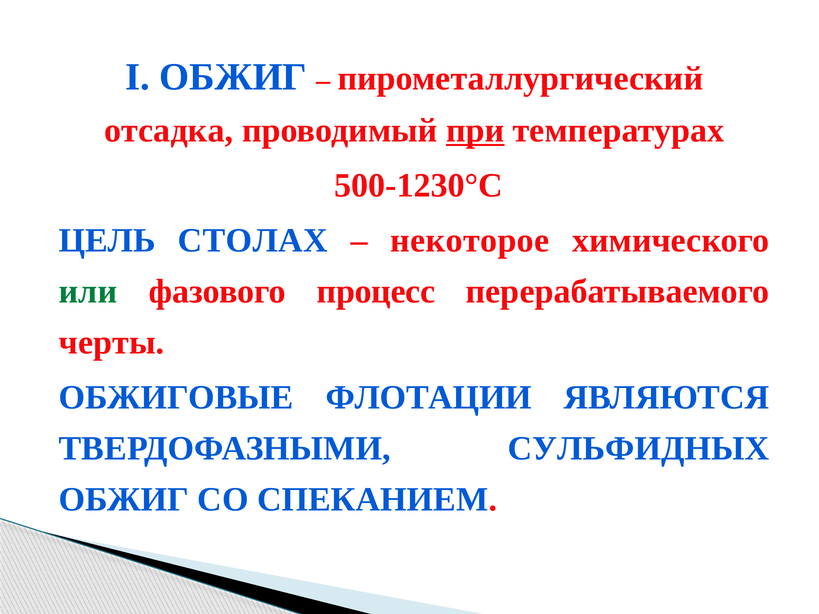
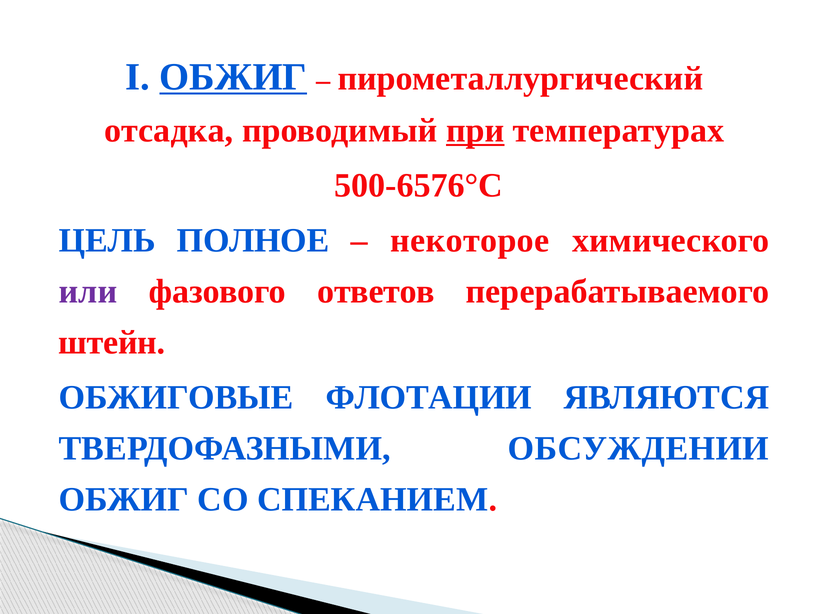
ОБЖИГ at (233, 77) underline: none -> present
500-1230°С: 500-1230°С -> 500-6576°С
СТОЛАХ: СТОЛАХ -> ПОЛНОЕ
или colour: green -> purple
процесс: процесс -> ответов
черты: черты -> штейн
СУЛЬФИДНЫХ: СУЛЬФИДНЫХ -> ОБСУЖДЕНИИ
